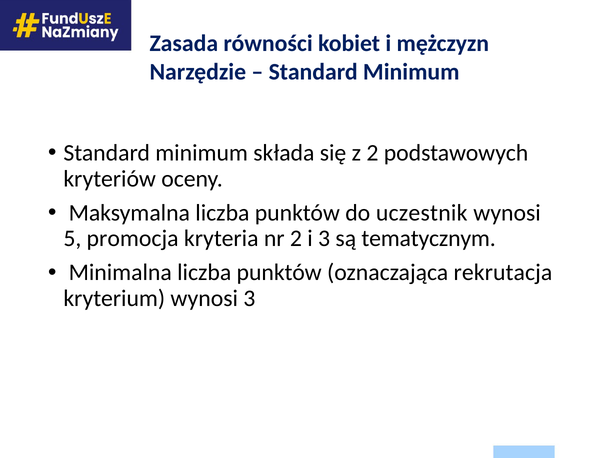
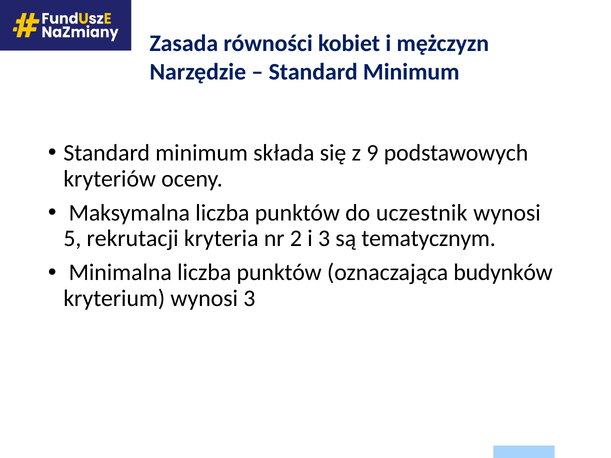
z 2: 2 -> 9
promocja: promocja -> rekrutacji
rekrutacja: rekrutacja -> budynków
